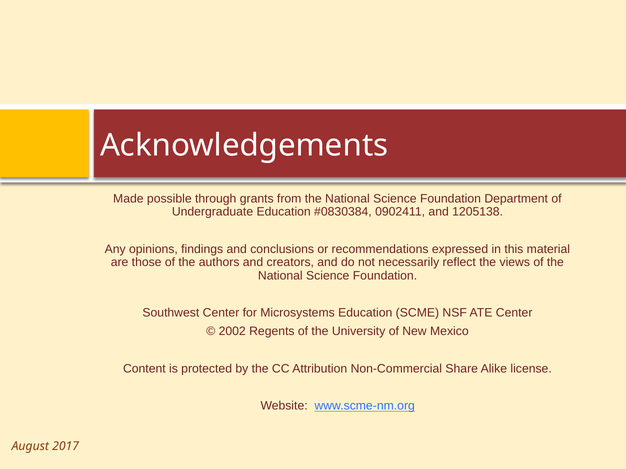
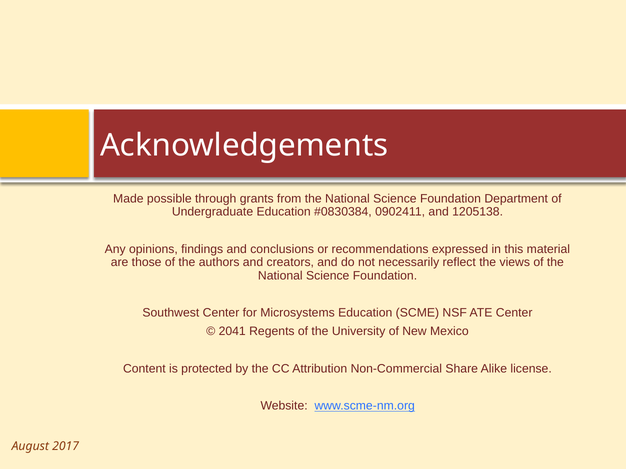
2002: 2002 -> 2041
